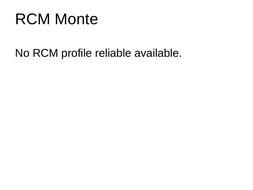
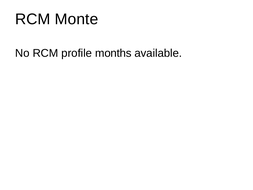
reliable: reliable -> months
